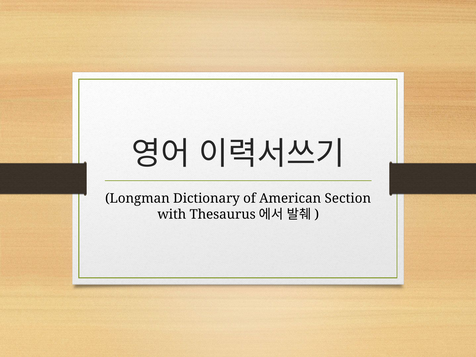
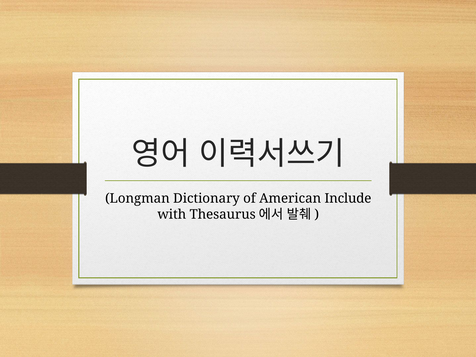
Section: Section -> Include
